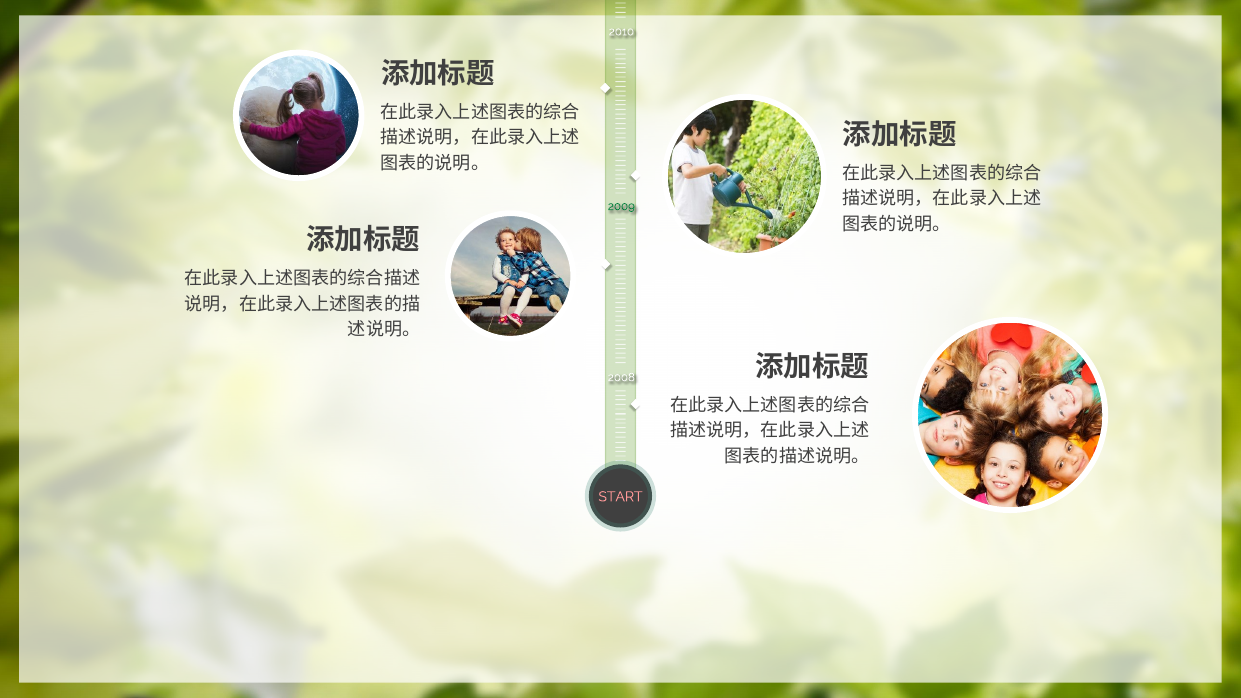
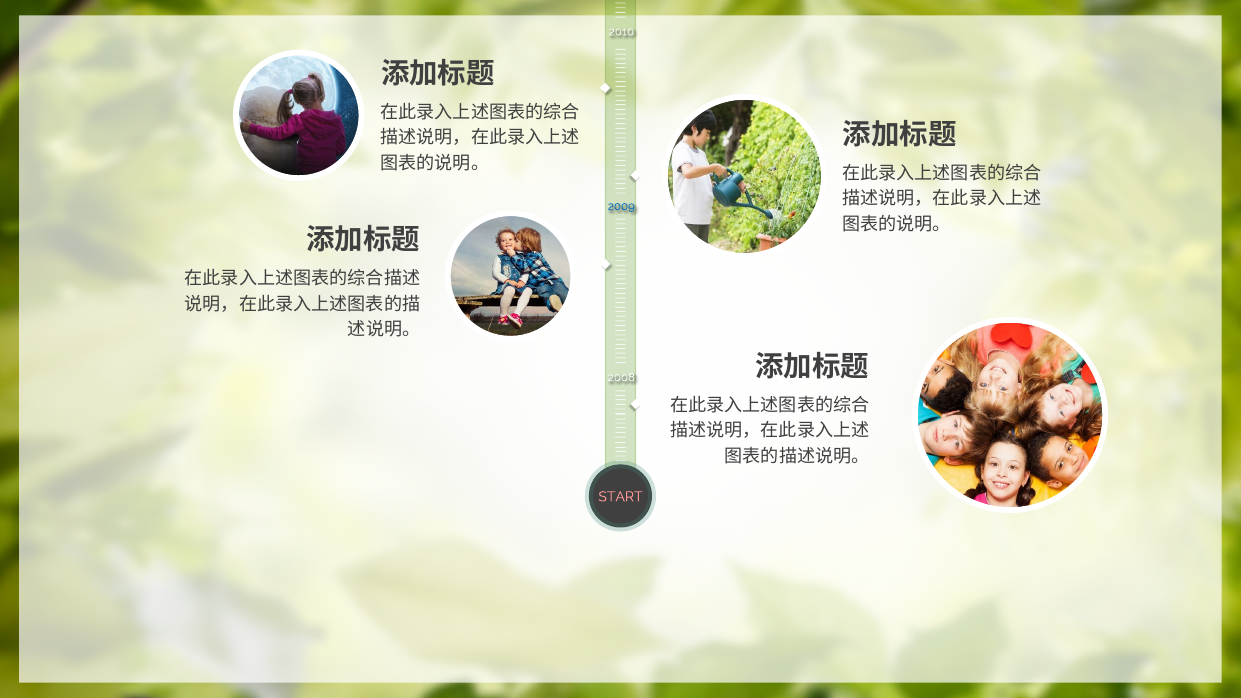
2009 colour: green -> blue
